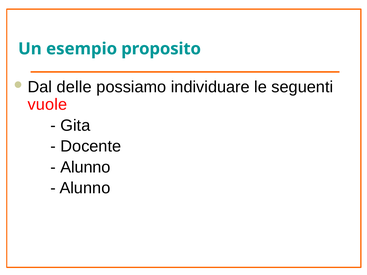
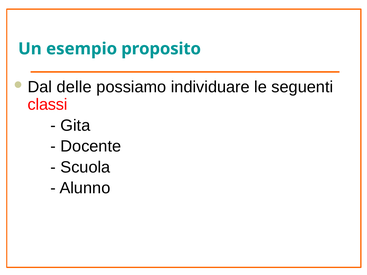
vuole: vuole -> classi
Alunno at (85, 167): Alunno -> Scuola
